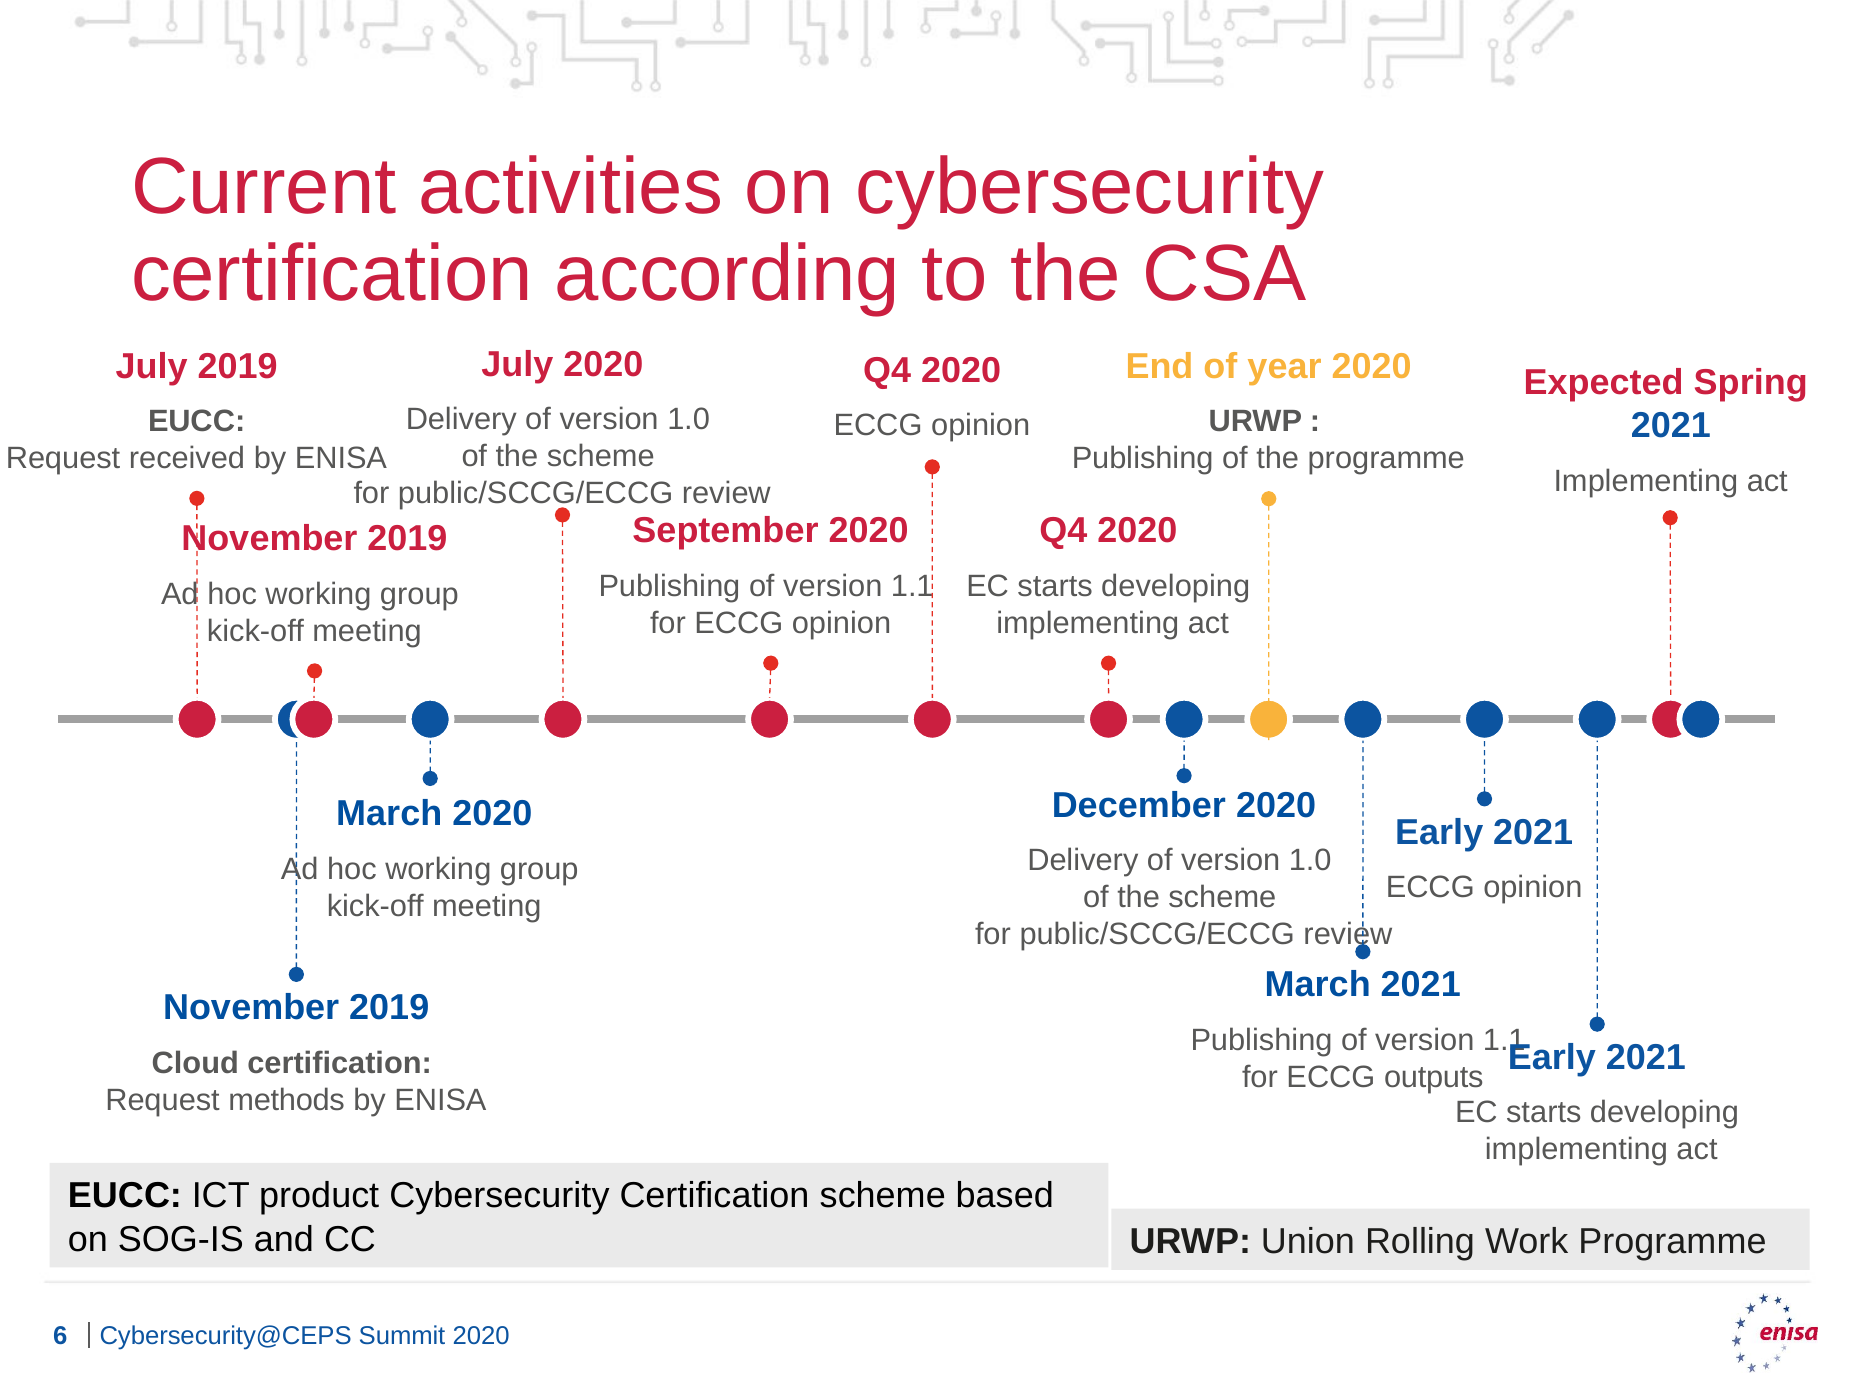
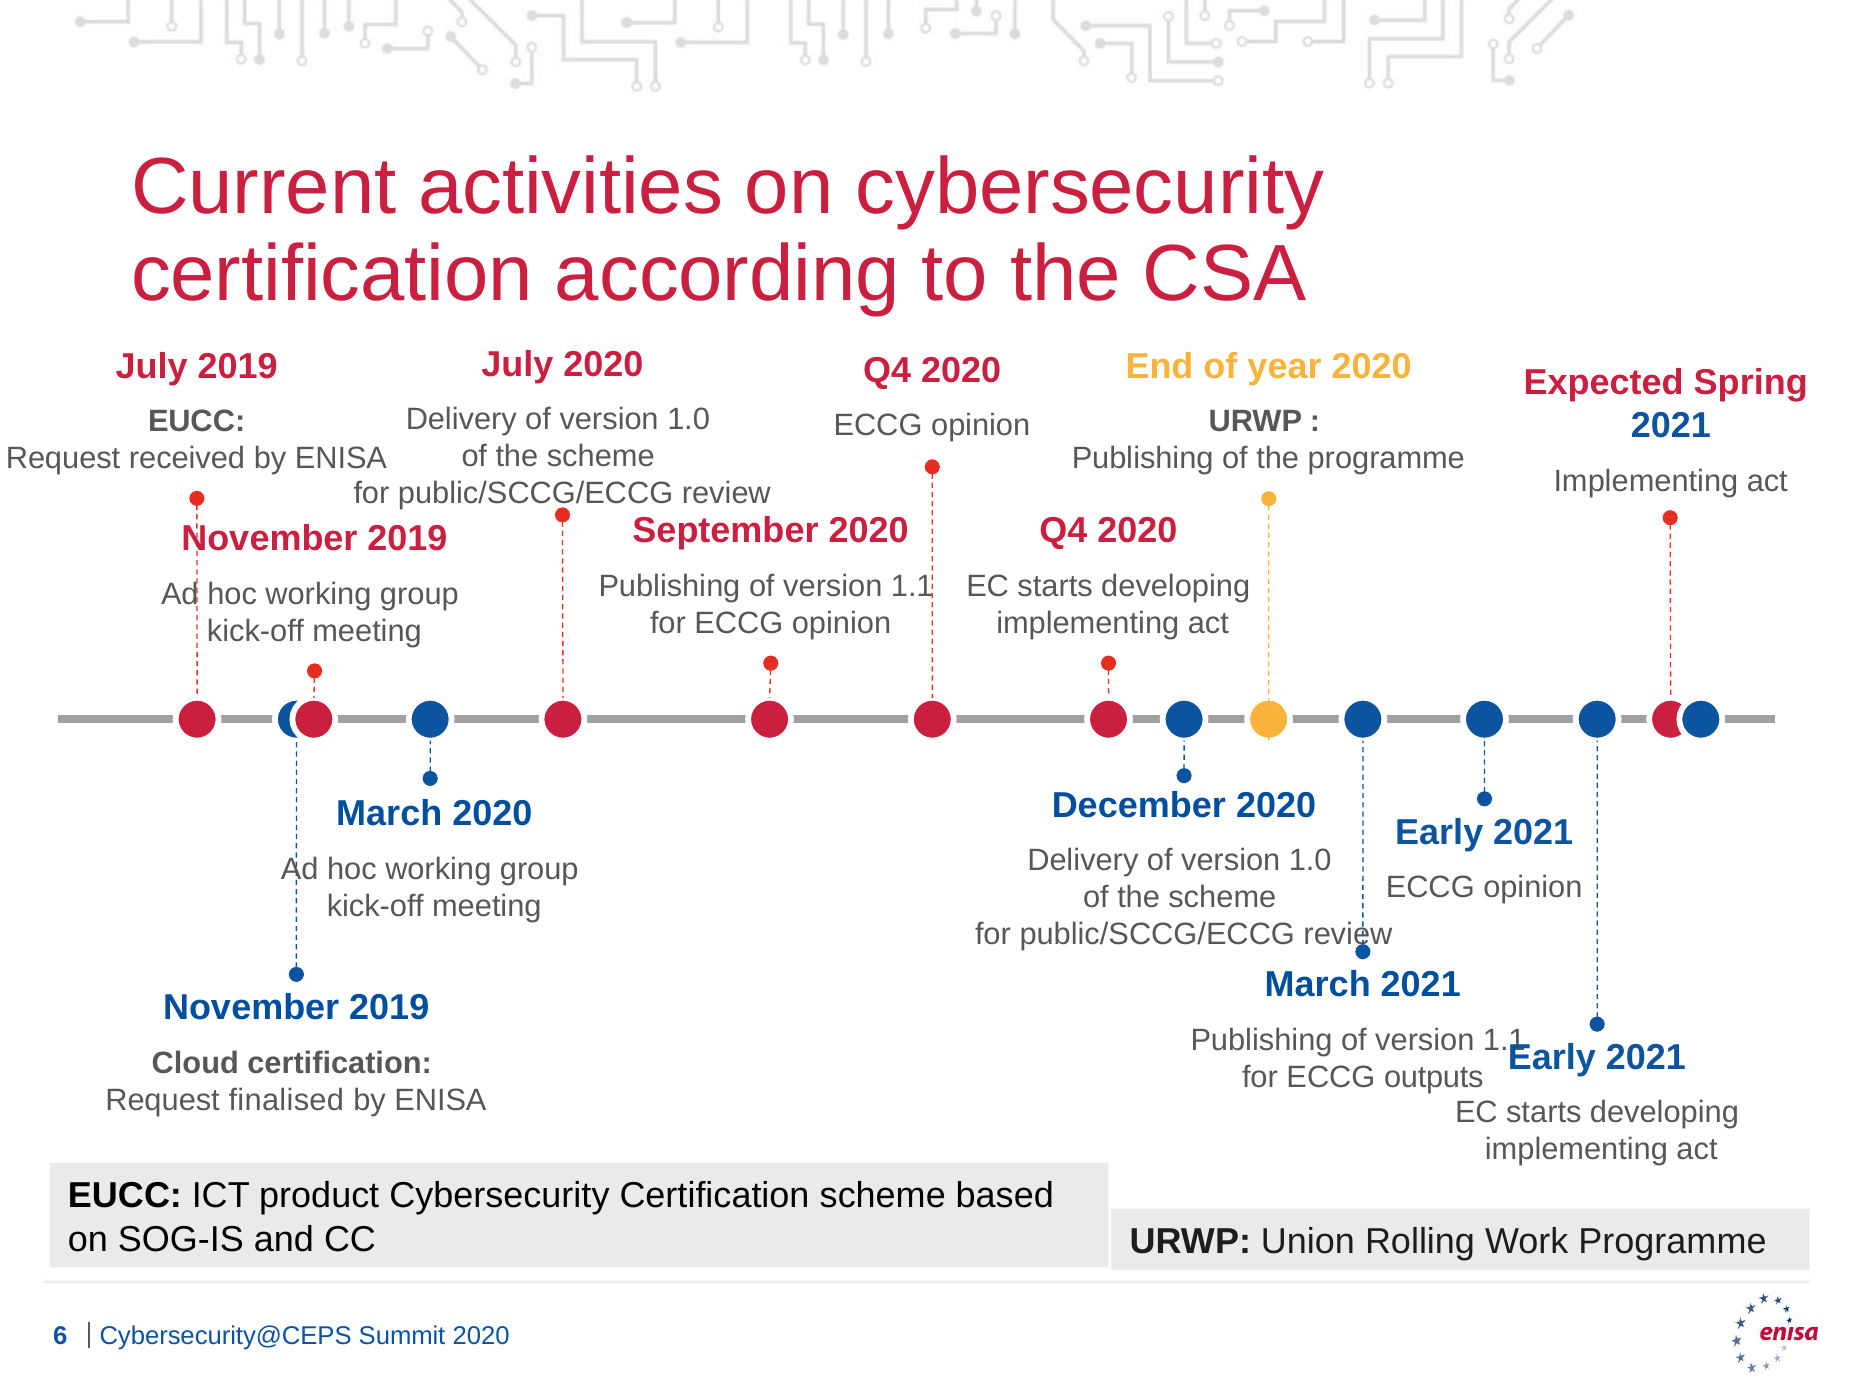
methods: methods -> finalised
